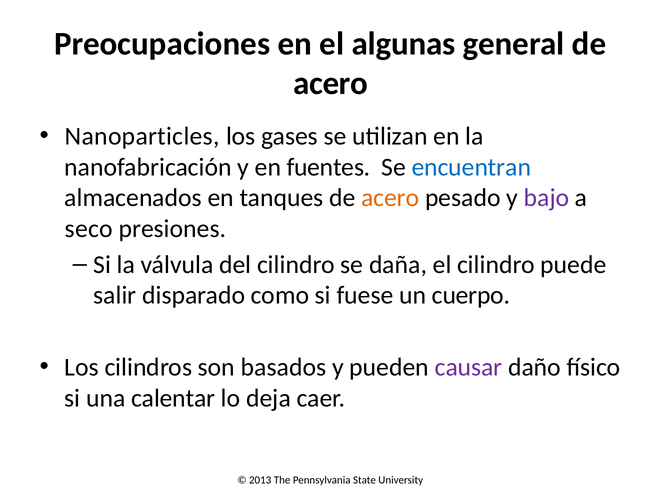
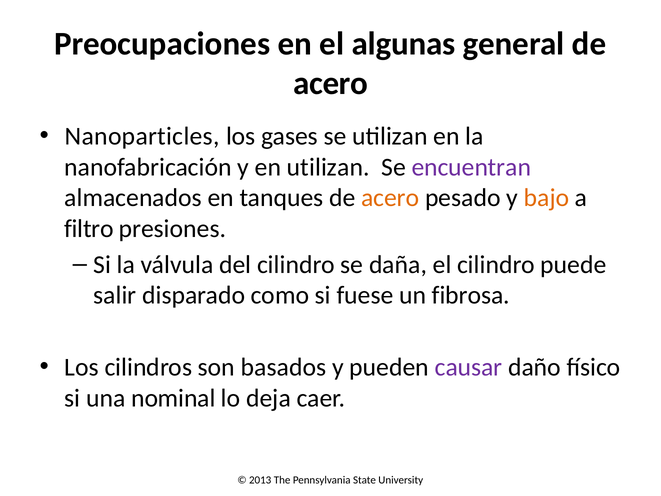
en fuentes: fuentes -> utilizan
encuentran colour: blue -> purple
bajo colour: purple -> orange
seco: seco -> filtro
cuerpo: cuerpo -> fibrosa
calentar: calentar -> nominal
